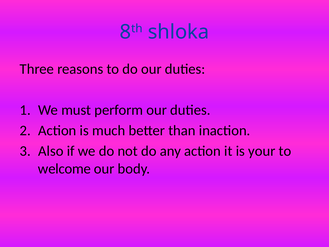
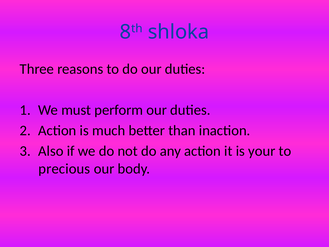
welcome: welcome -> precious
